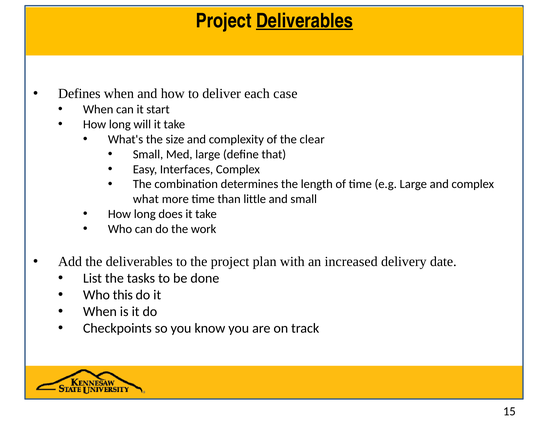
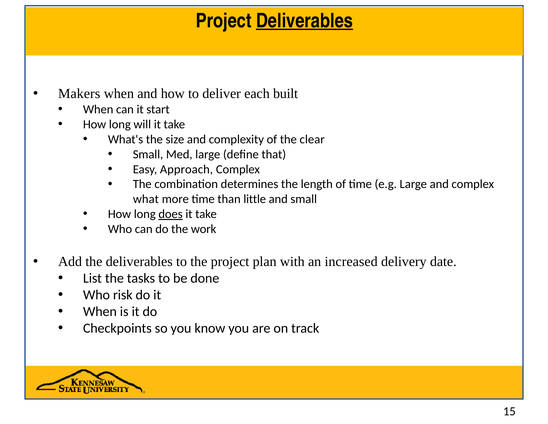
Defines: Defines -> Makers
case: case -> built
Interfaces: Interfaces -> Approach
does underline: none -> present
this: this -> risk
